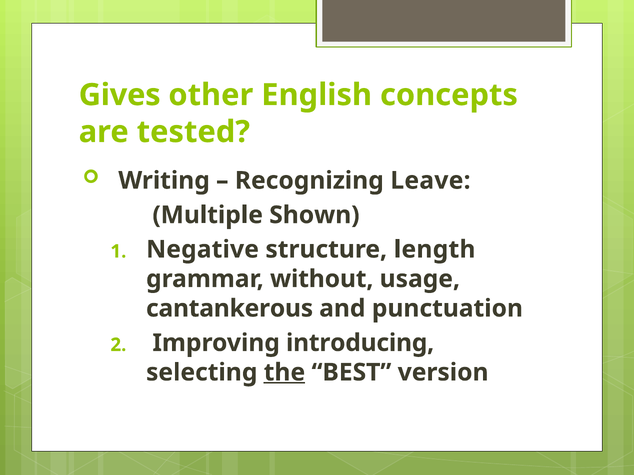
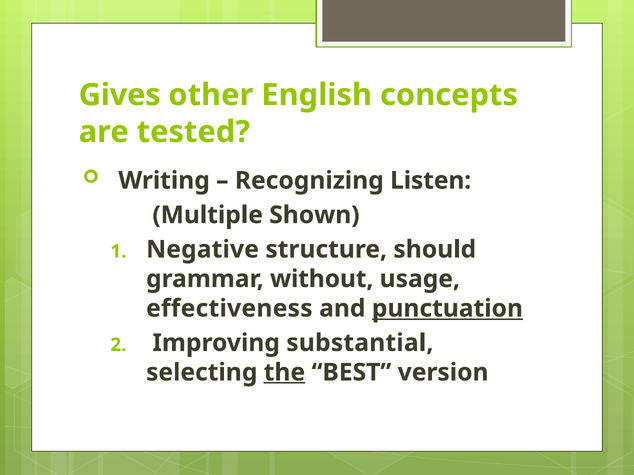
Leave: Leave -> Listen
length: length -> should
cantankerous: cantankerous -> effectiveness
punctuation underline: none -> present
introducing: introducing -> substantial
